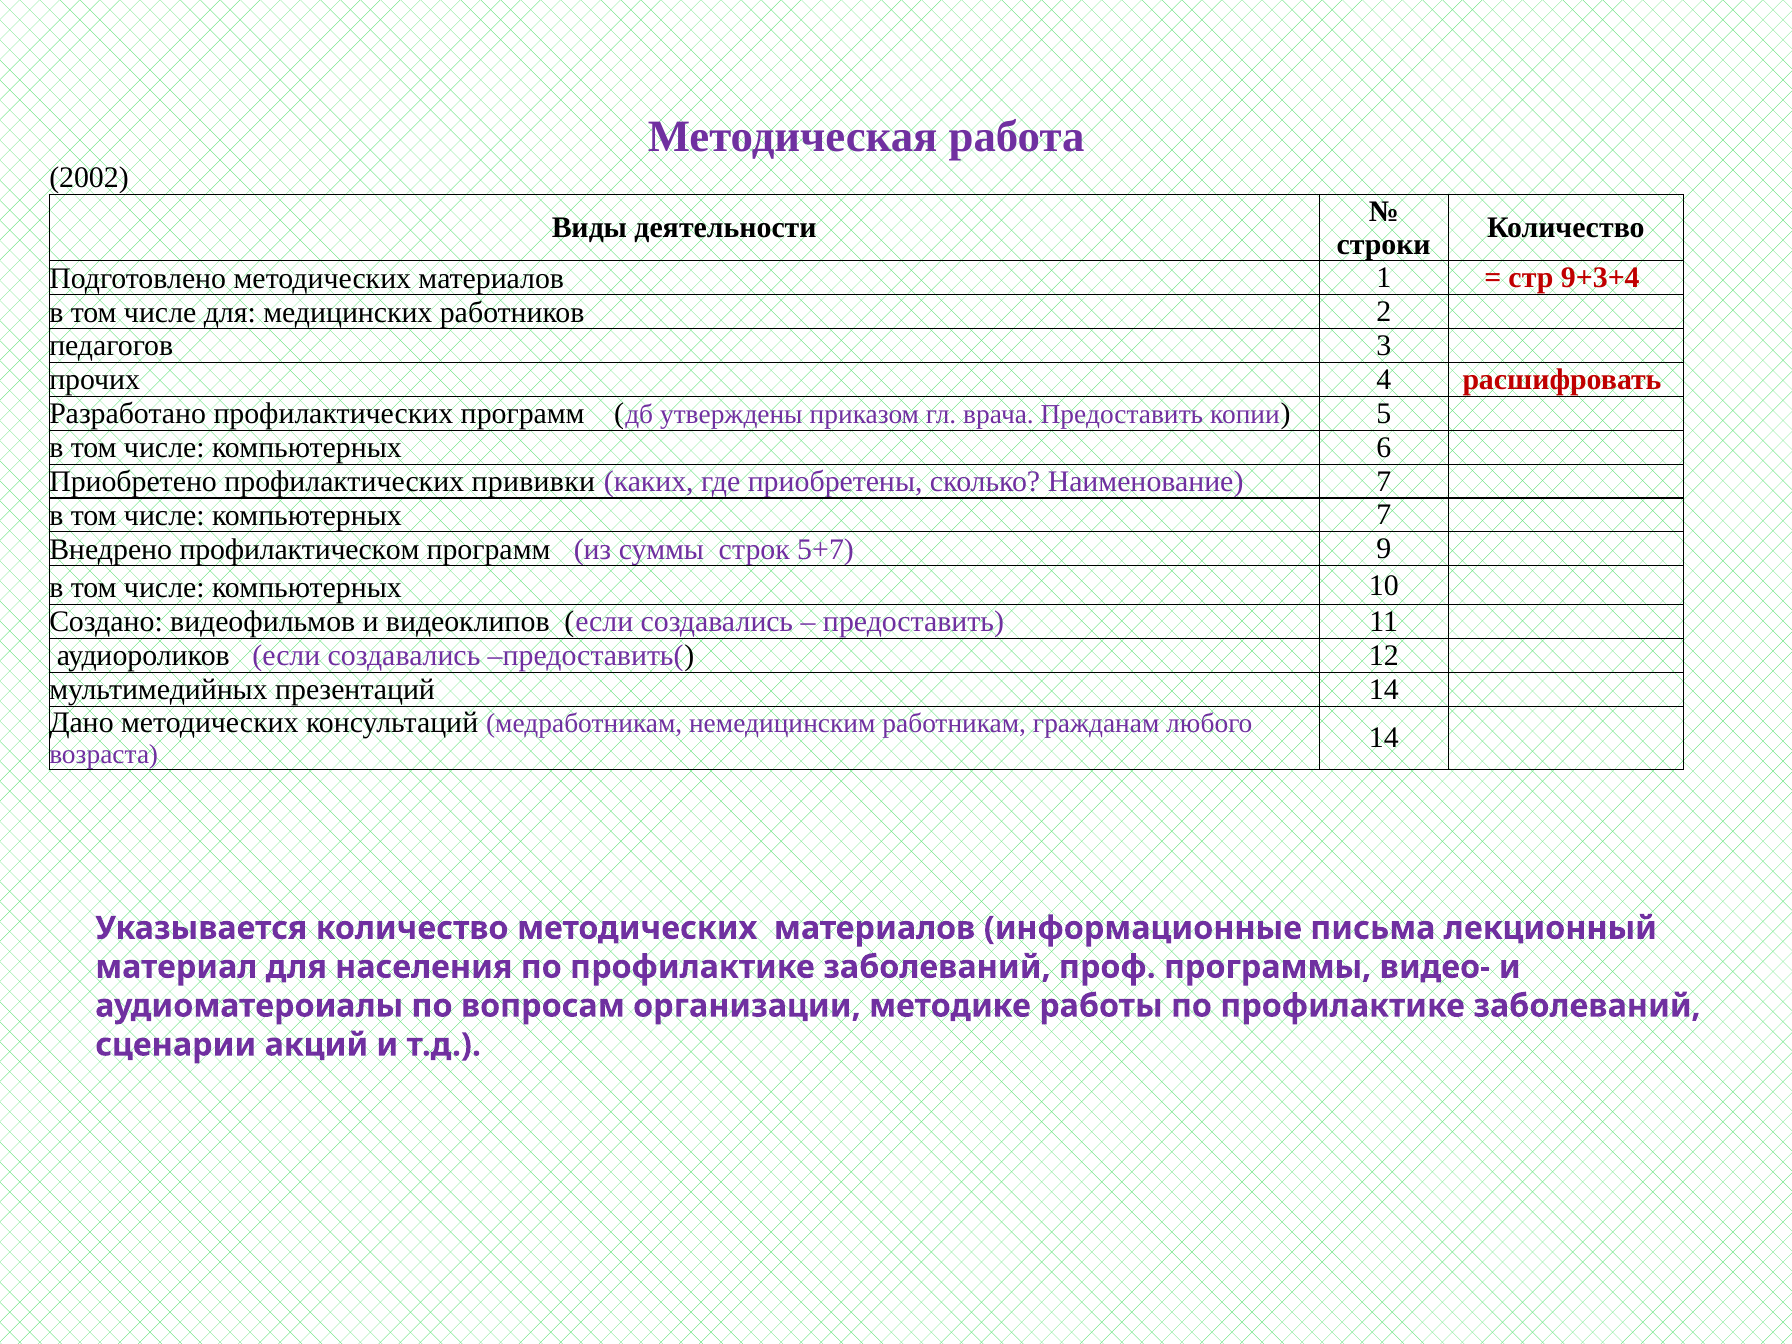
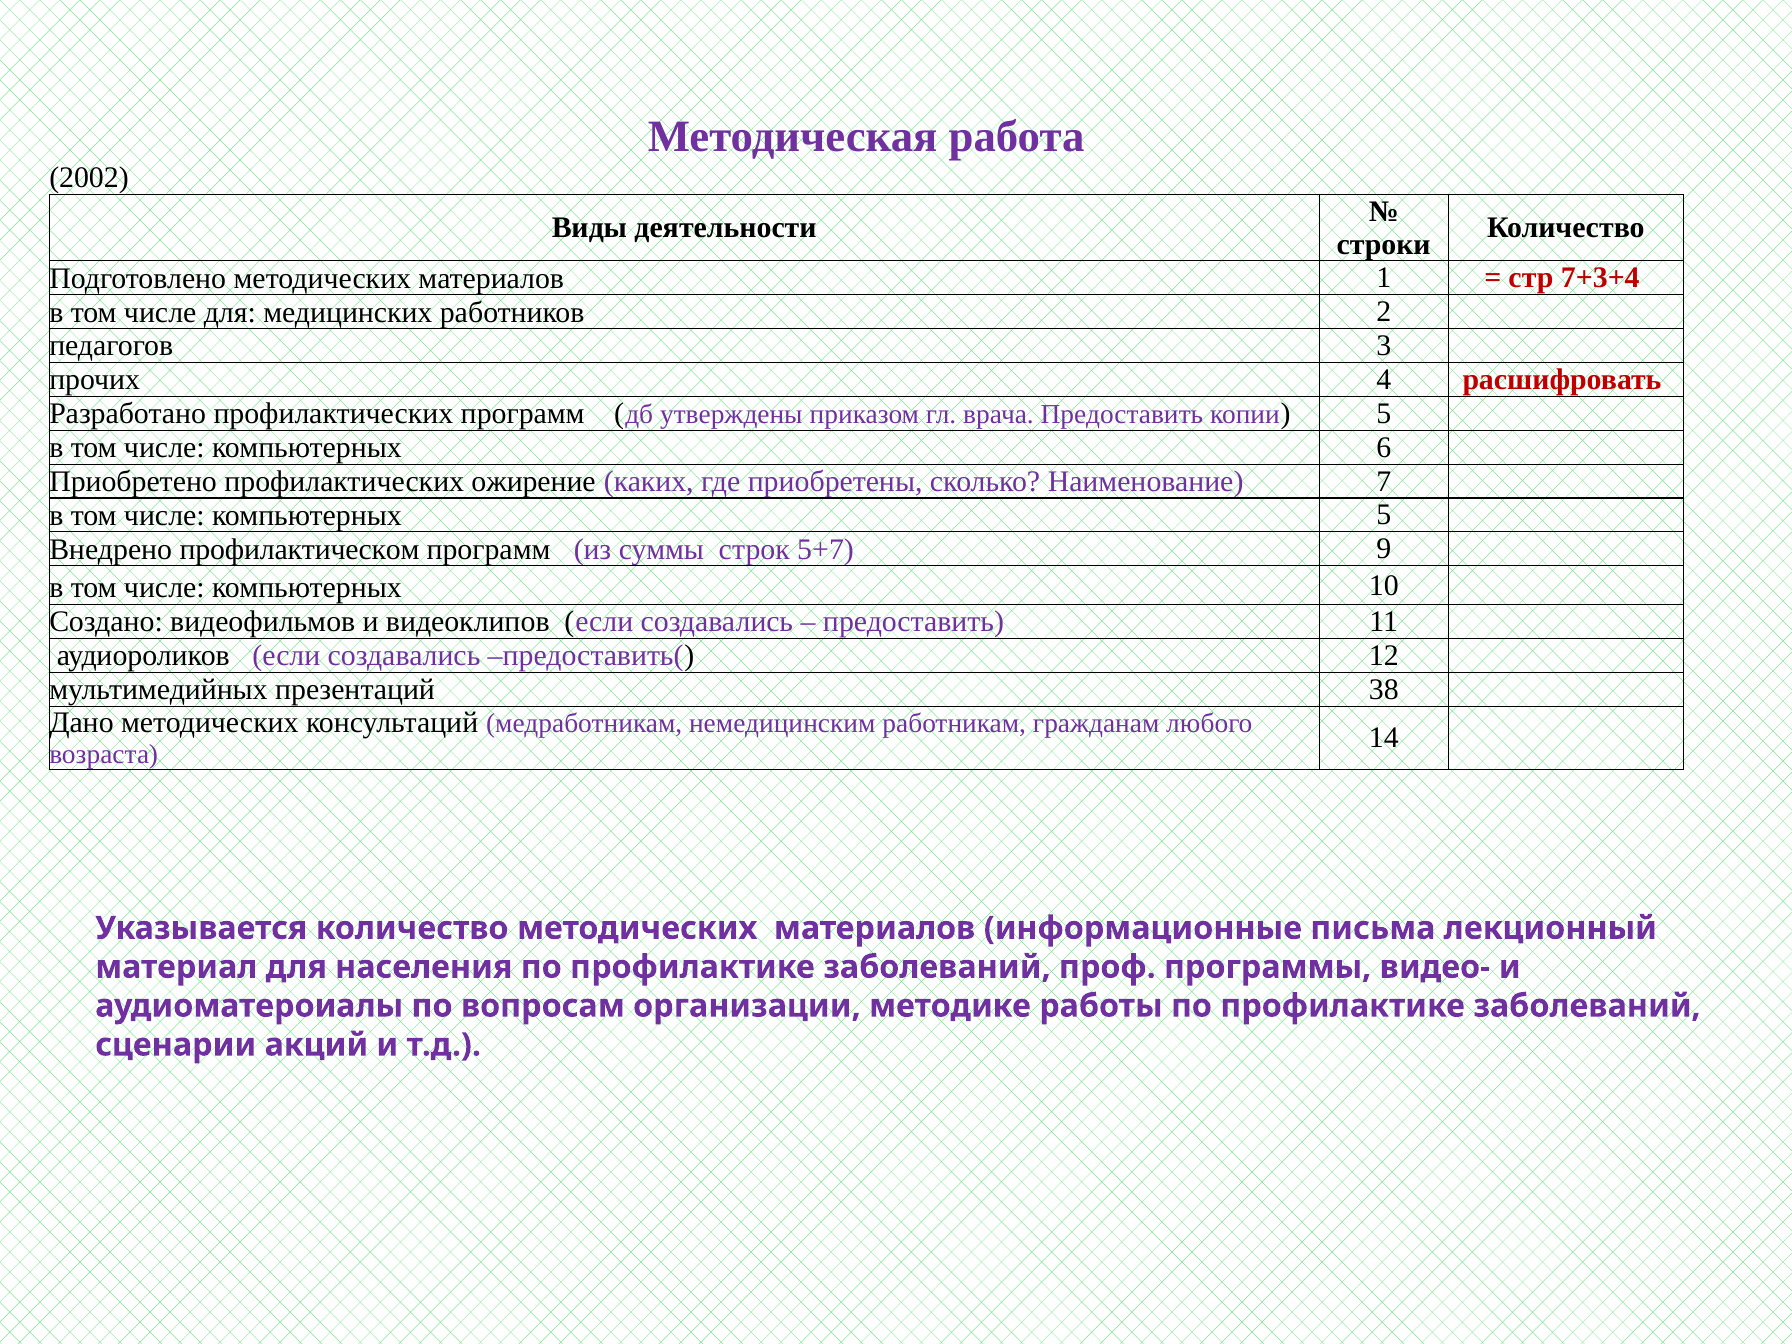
9+3+4: 9+3+4 -> 7+3+4
прививки: прививки -> ожирение
компьютерных 7: 7 -> 5
презентаций 14: 14 -> 38
